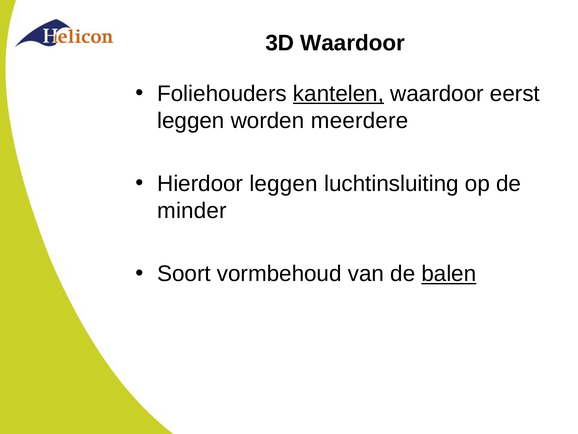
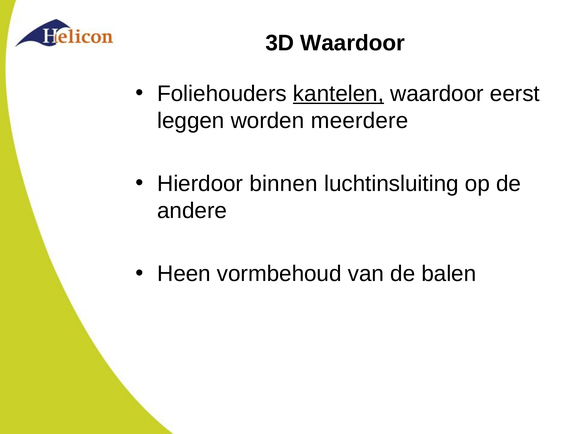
Hierdoor leggen: leggen -> binnen
minder: minder -> andere
Soort: Soort -> Heen
balen underline: present -> none
